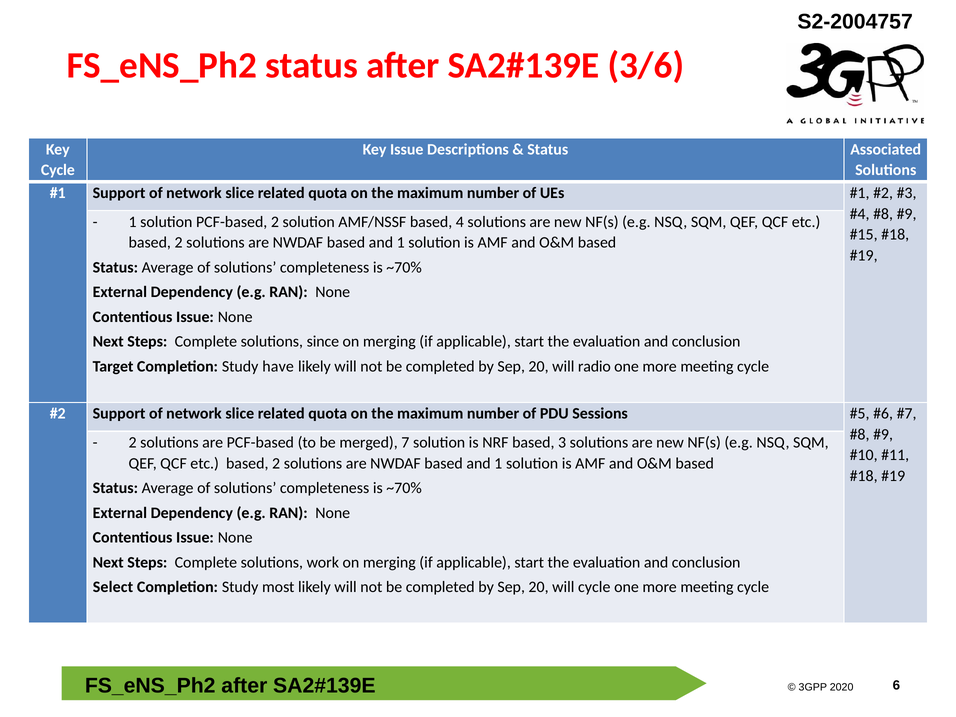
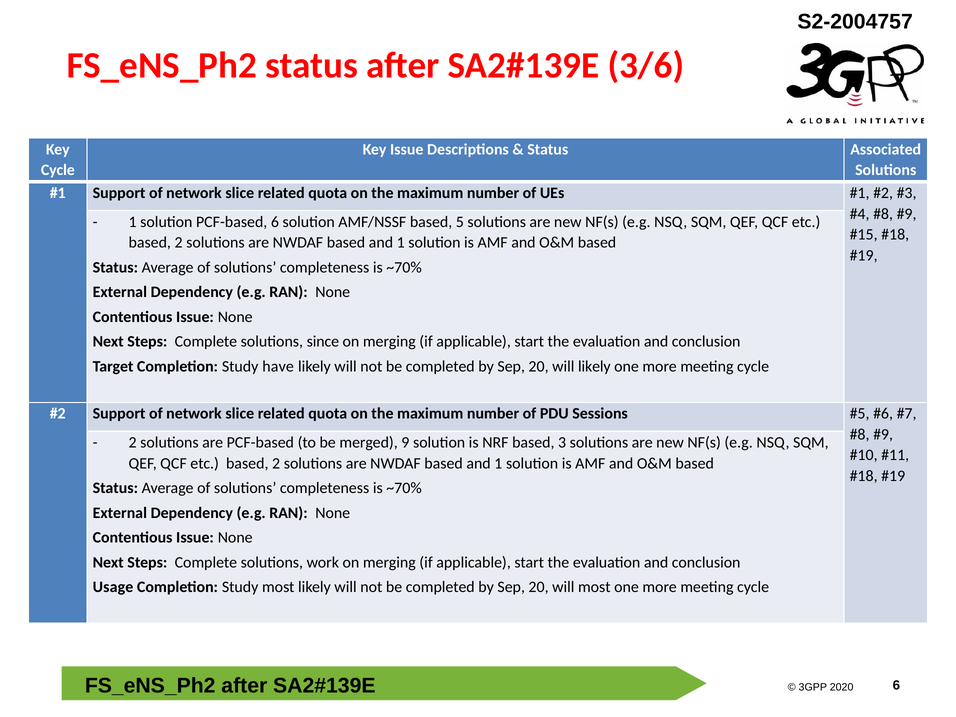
PCF-based 2: 2 -> 6
4: 4 -> 5
will radio: radio -> likely
7: 7 -> 9
Select: Select -> Usage
will cycle: cycle -> most
